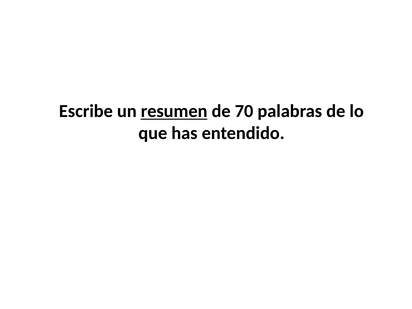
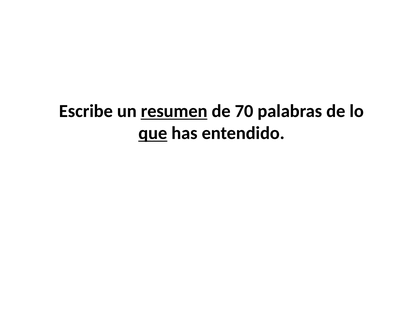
que underline: none -> present
